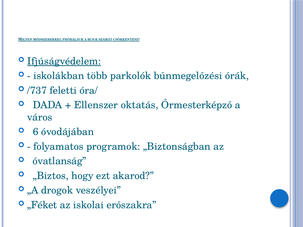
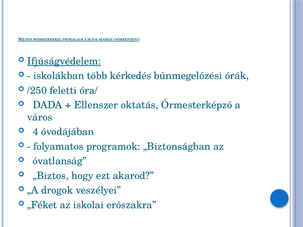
parkolók: parkolók -> kérkedés
/737: /737 -> /250
6: 6 -> 4
